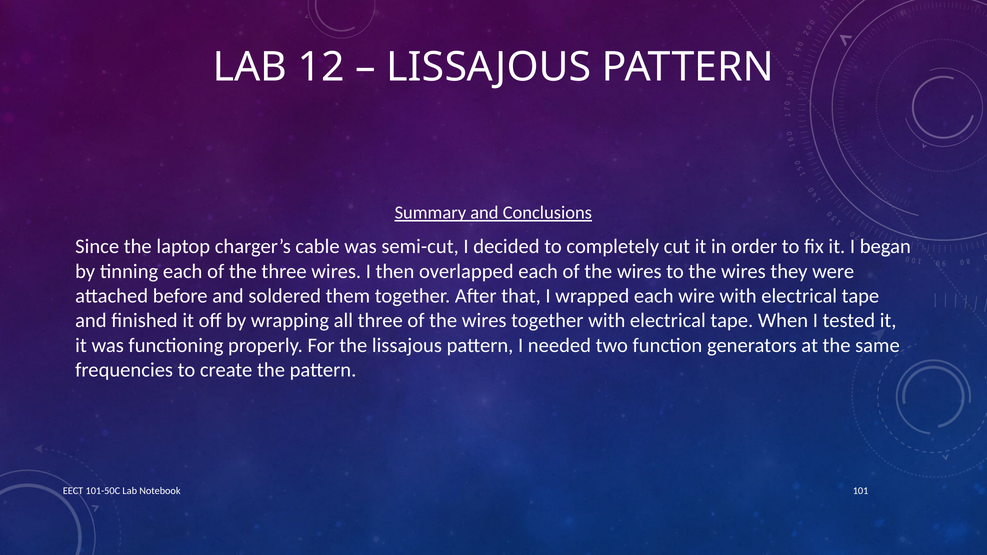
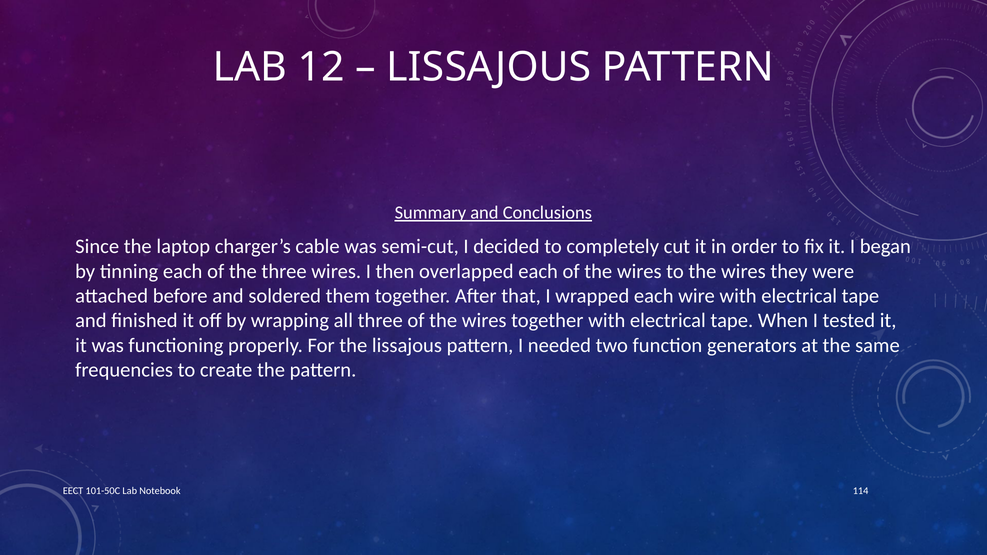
101: 101 -> 114
